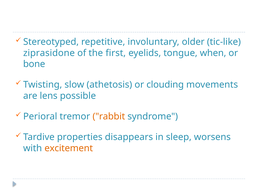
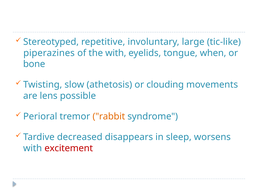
older: older -> large
ziprasidone: ziprasidone -> piperazines
the first: first -> with
properties: properties -> decreased
excitement colour: orange -> red
